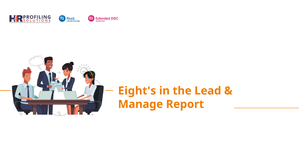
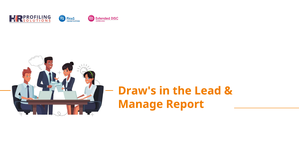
Eight's: Eight's -> Draw's
